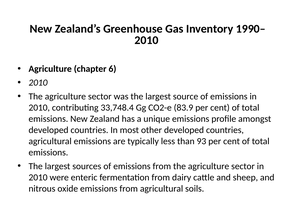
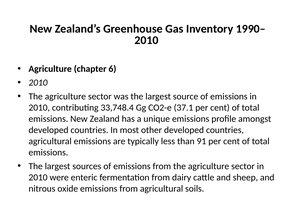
83.9: 83.9 -> 37.1
93: 93 -> 91
